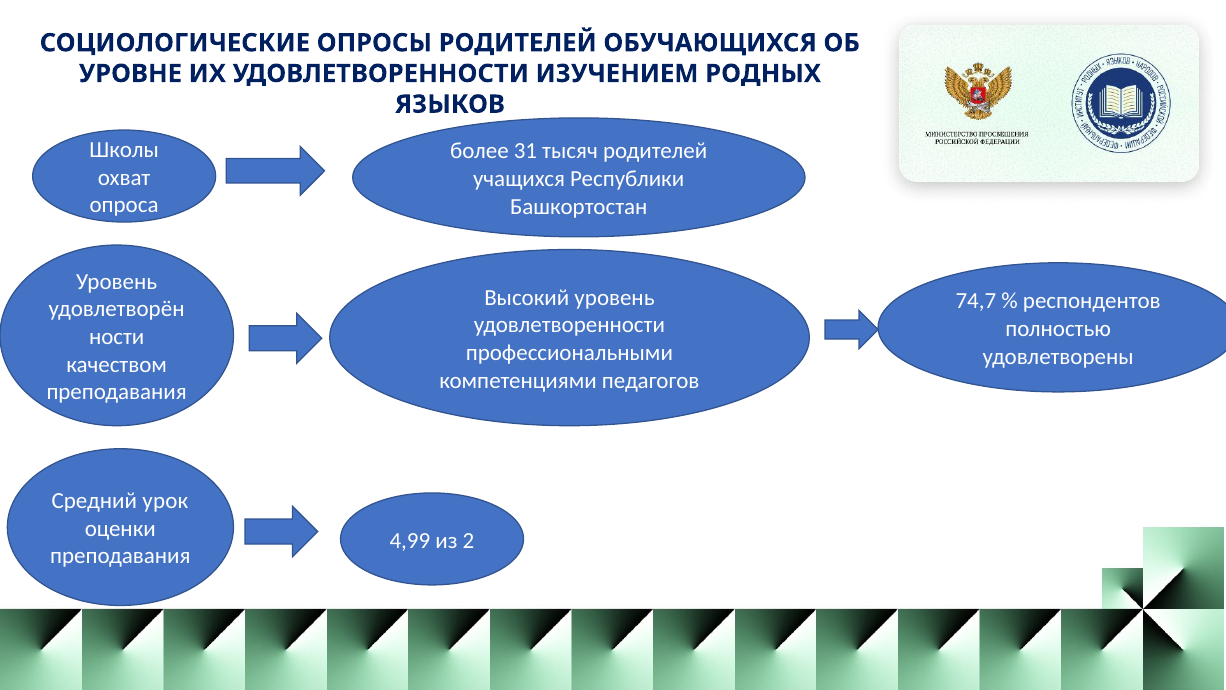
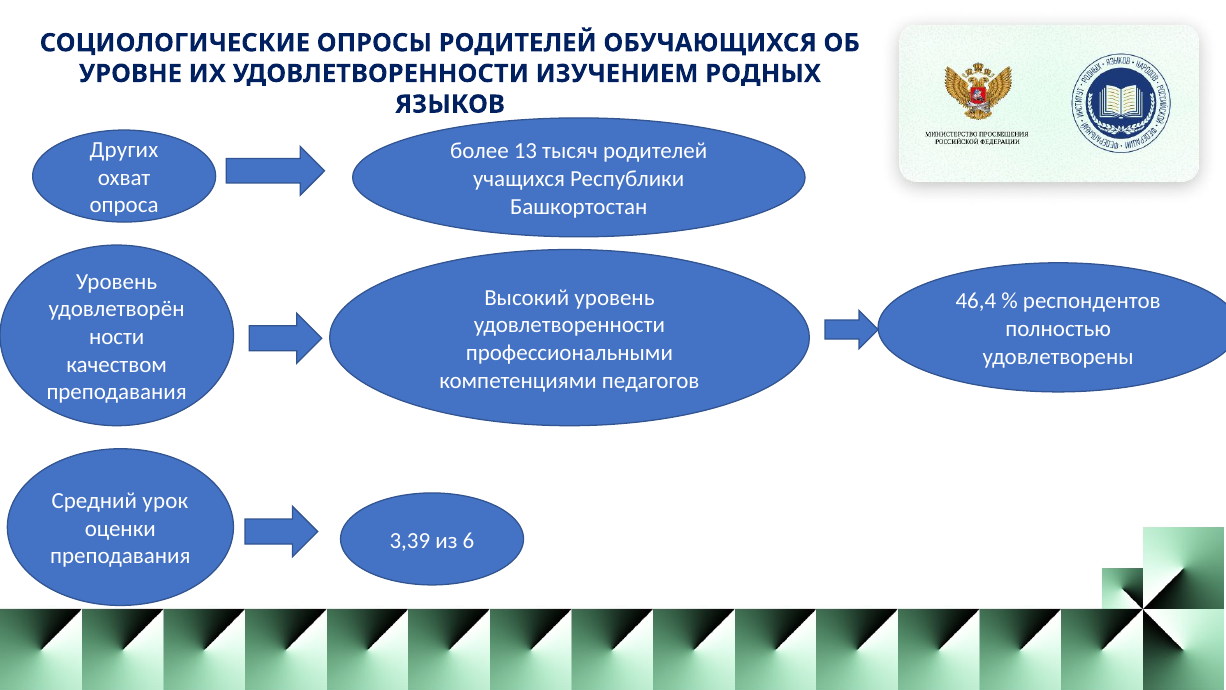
Школы: Школы -> Других
31: 31 -> 13
74,7: 74,7 -> 46,4
4,99: 4,99 -> 3,39
2: 2 -> 6
